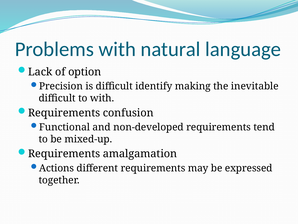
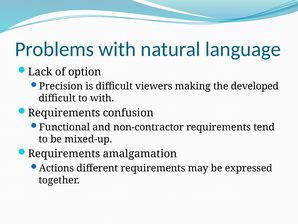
identify: identify -> viewers
inevitable: inevitable -> developed
non-developed: non-developed -> non-contractor
